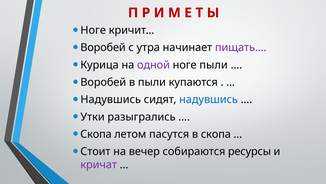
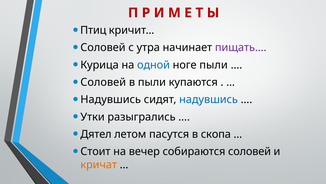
Ноге at (93, 30): Ноге -> Птиц
Воробей at (103, 47): Воробей -> Соловей
одной colour: purple -> blue
Воробей at (103, 82): Воробей -> Соловей
Скопа at (96, 134): Скопа -> Дятел
собираются ресурсы: ресурсы -> соловей
кричат colour: purple -> orange
